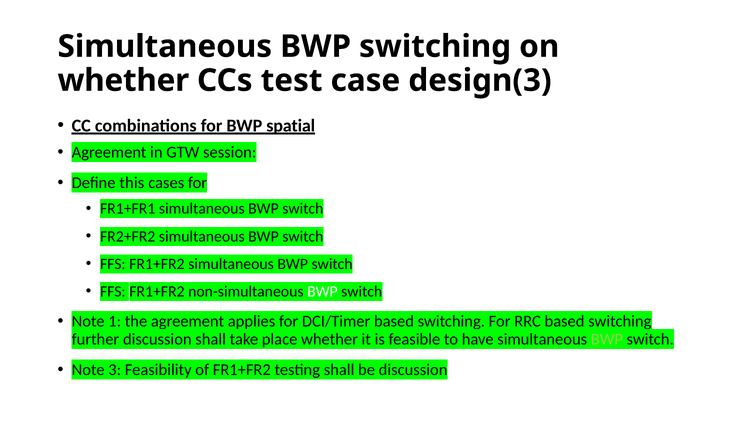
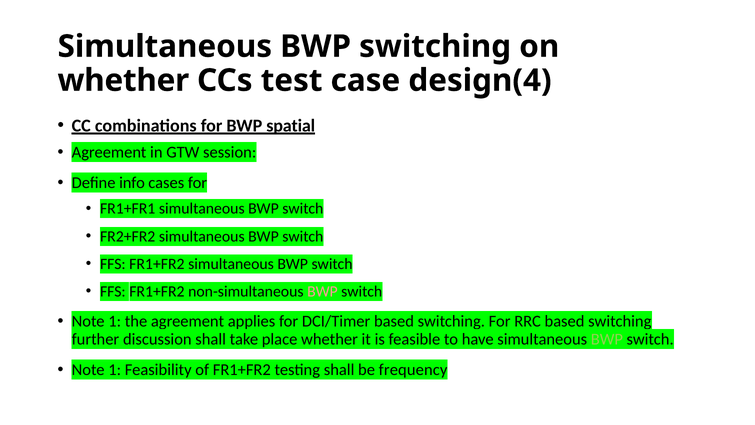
design(3: design(3 -> design(4
this: this -> info
BWP at (322, 291) colour: white -> pink
3 at (115, 369): 3 -> 1
be discussion: discussion -> frequency
